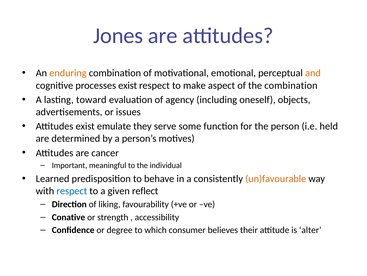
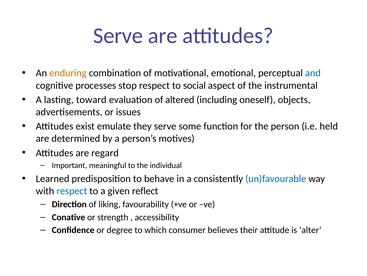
Jones at (118, 36): Jones -> Serve
and colour: orange -> blue
processes exist: exist -> stop
make: make -> social
the combination: combination -> instrumental
agency: agency -> altered
cancer: cancer -> regard
un)favourable colour: orange -> blue
